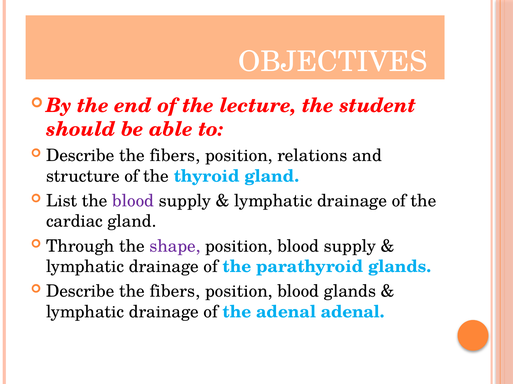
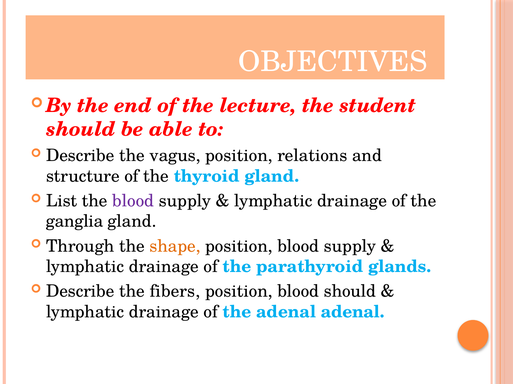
fibers at (175, 156): fibers -> vagus
cardiac: cardiac -> ganglia
shape colour: purple -> orange
blood glands: glands -> should
